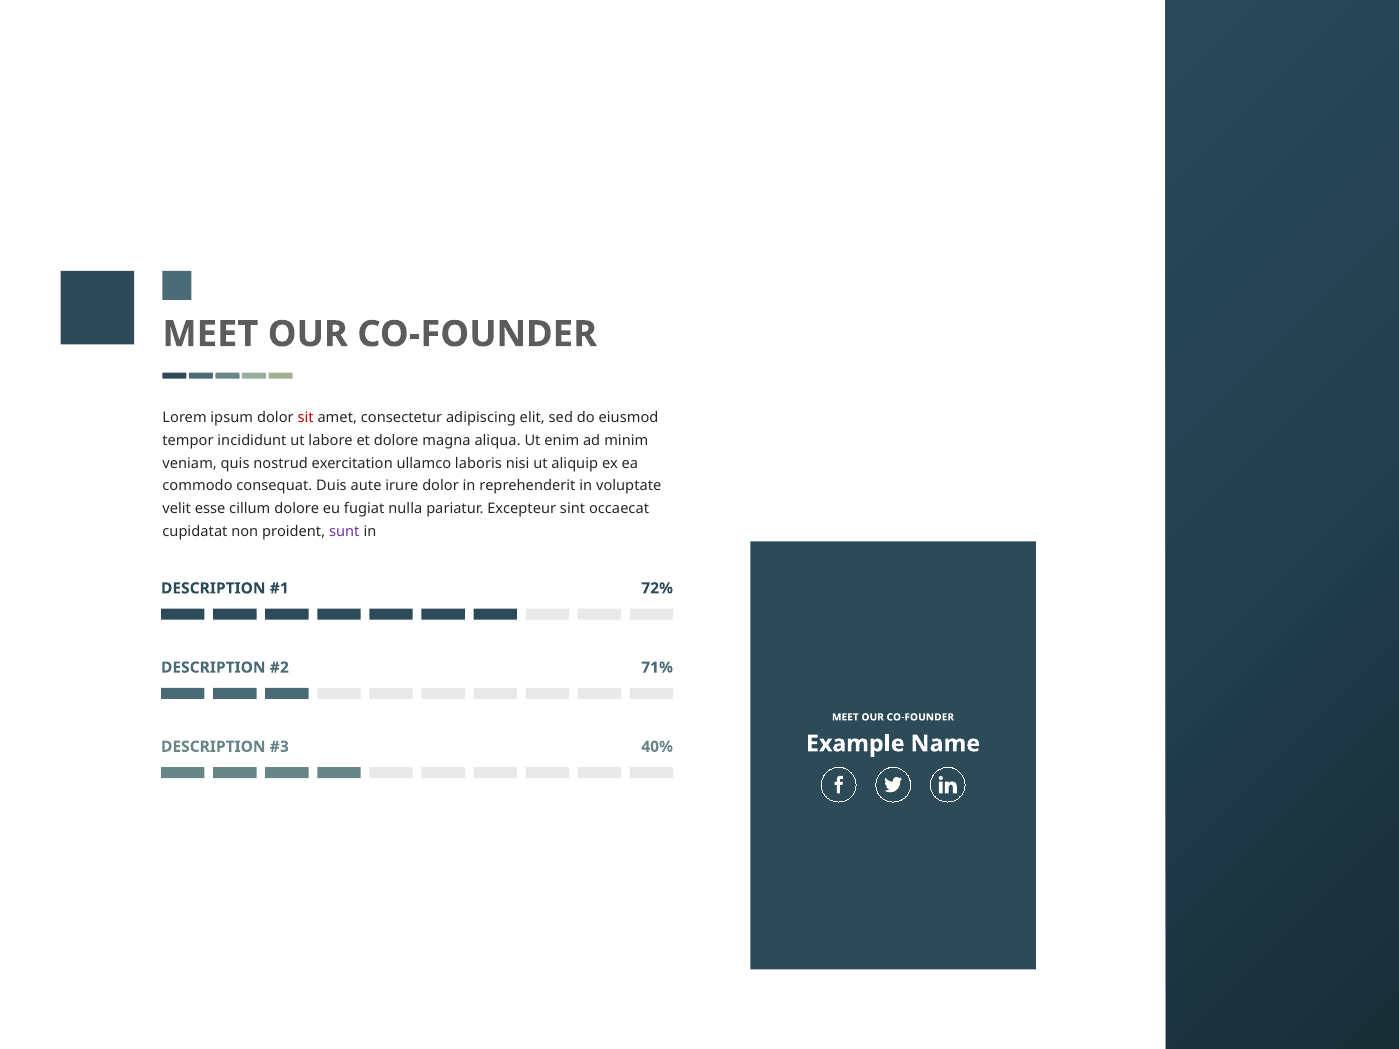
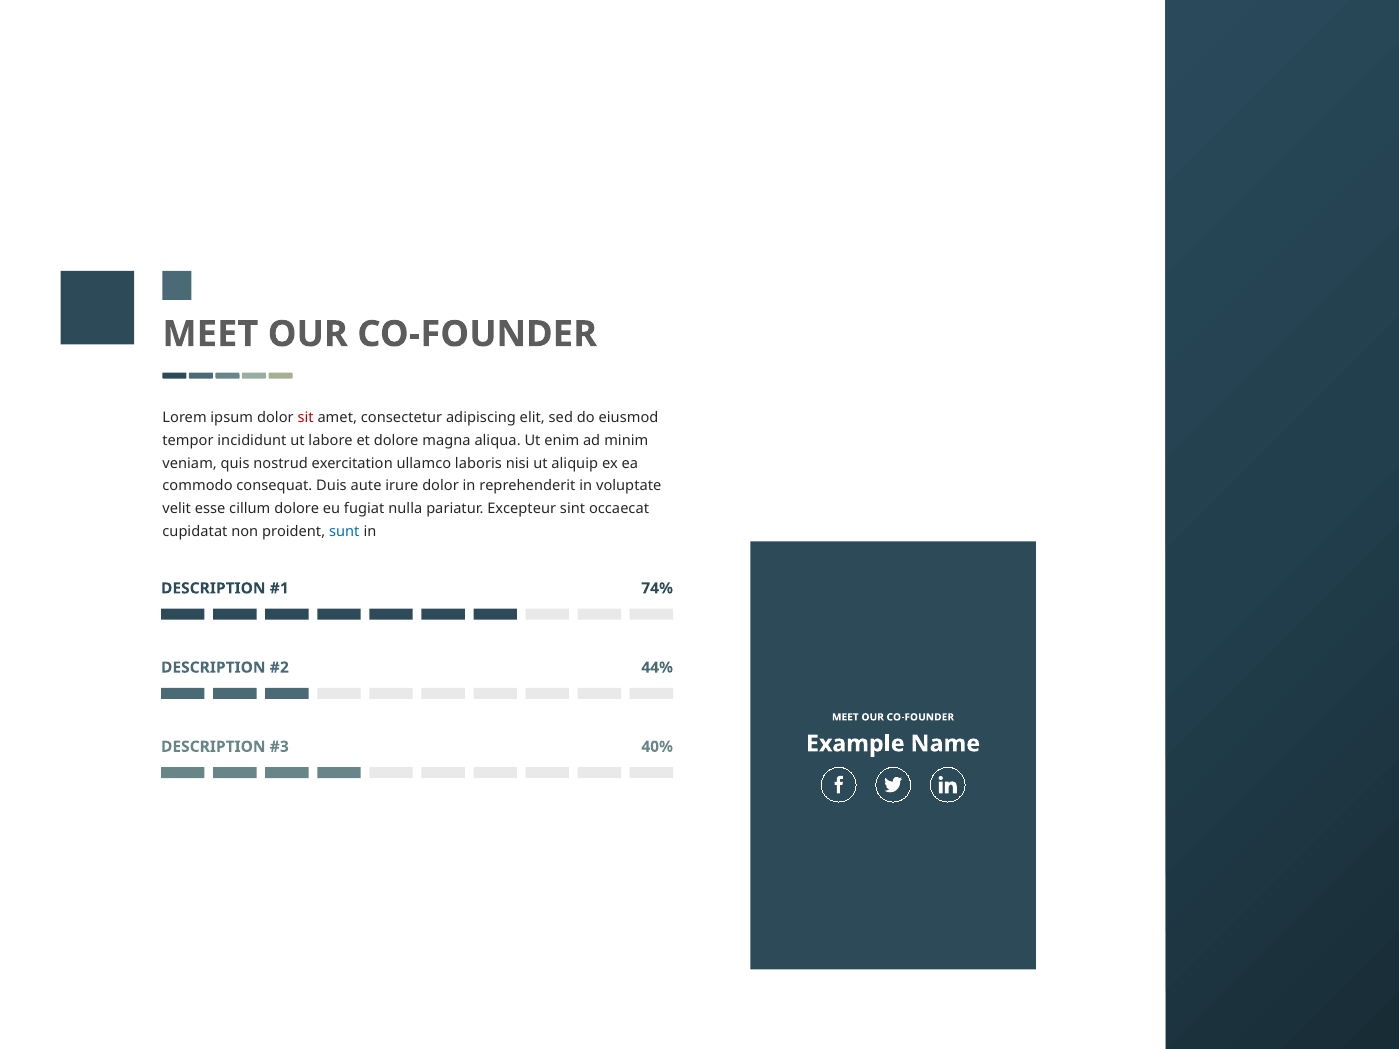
sunt colour: purple -> blue
72%: 72% -> 74%
71%: 71% -> 44%
